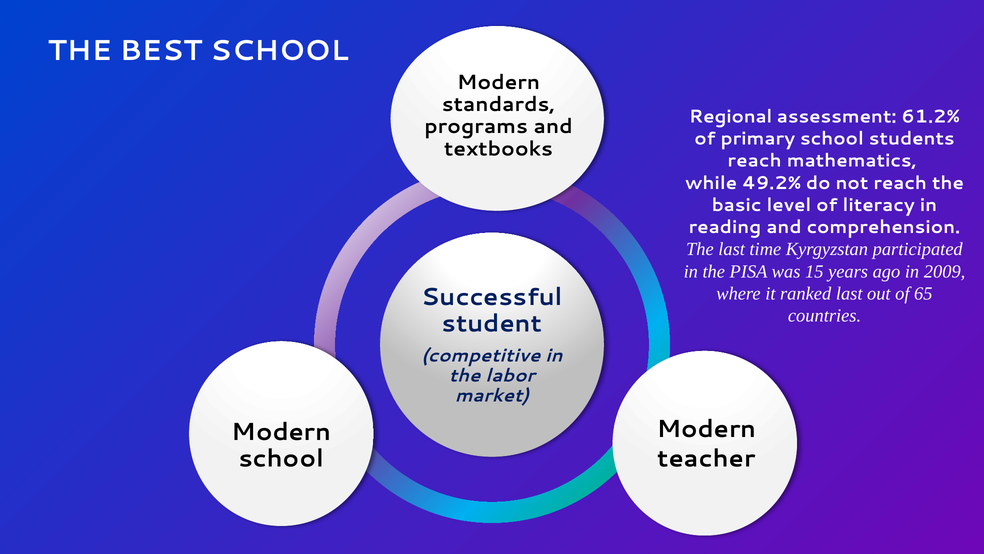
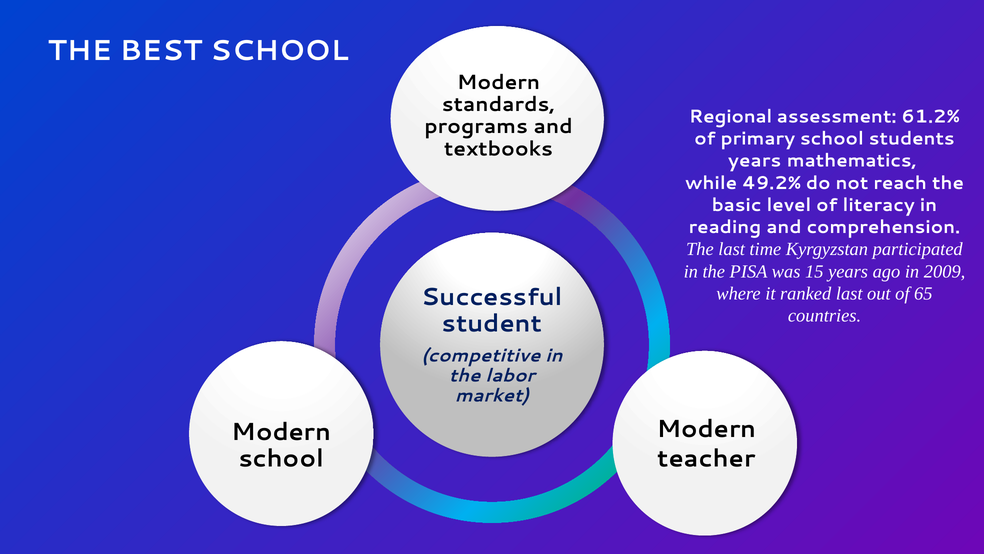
reach at (755, 161): reach -> years
